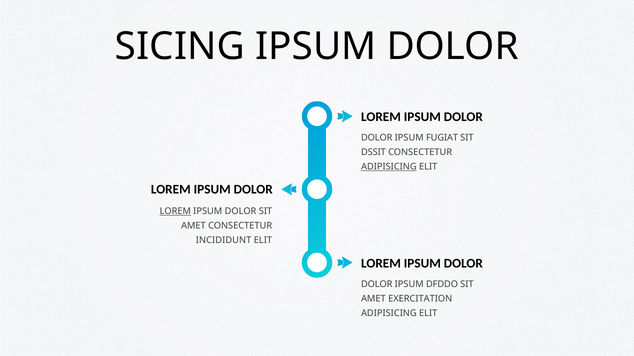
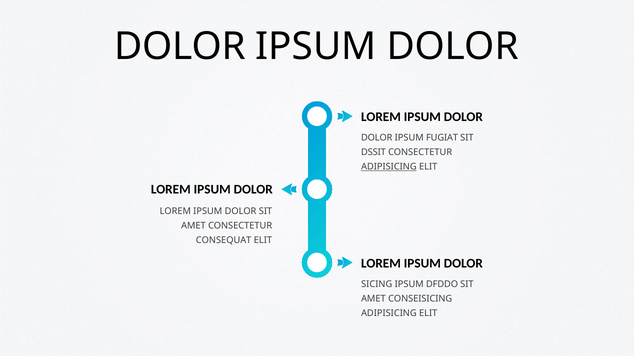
SICING at (180, 47): SICING -> DOLOR
LOREM at (175, 212) underline: present -> none
INCIDIDUNT: INCIDIDUNT -> CONSEQUAT
DOLOR at (377, 285): DOLOR -> SICING
EXERCITATION: EXERCITATION -> CONSEISICING
